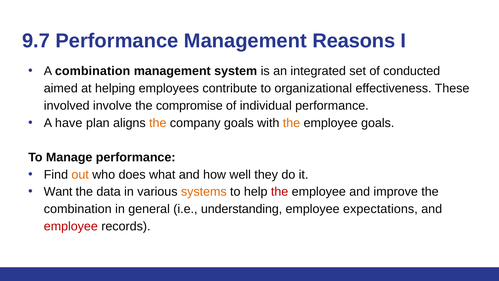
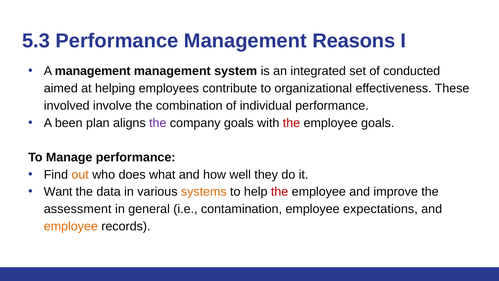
9.7: 9.7 -> 5.3
A combination: combination -> management
compromise: compromise -> combination
have: have -> been
the at (158, 123) colour: orange -> purple
the at (291, 123) colour: orange -> red
combination at (78, 209): combination -> assessment
understanding: understanding -> contamination
employee at (71, 226) colour: red -> orange
